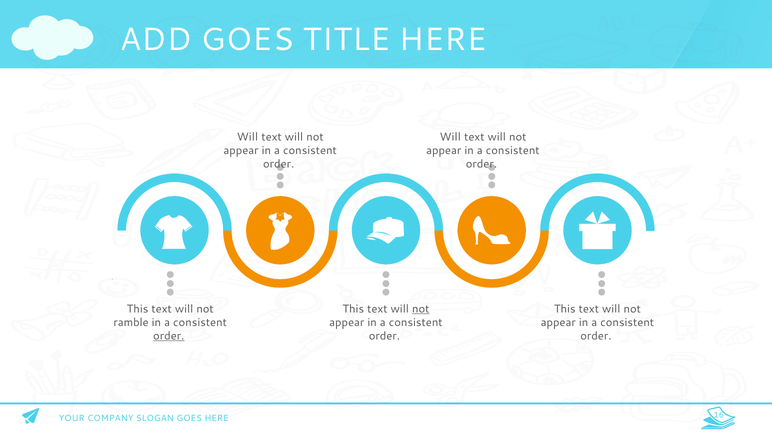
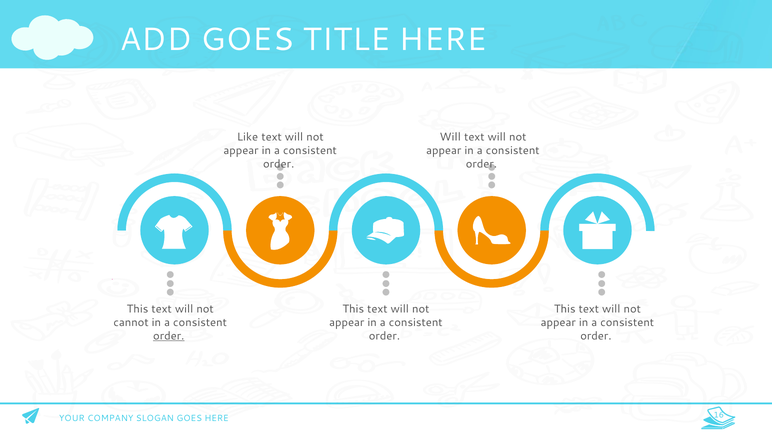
Will at (247, 137): Will -> Like
not at (421, 309) underline: present -> none
ramble: ramble -> cannot
